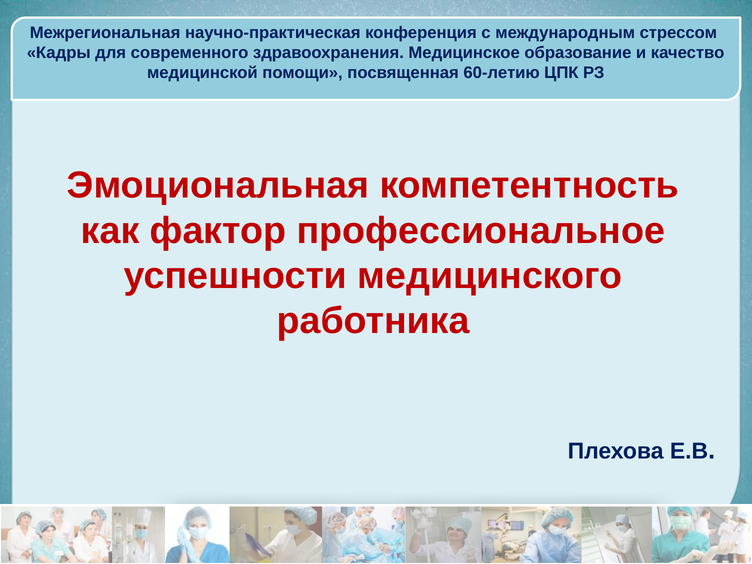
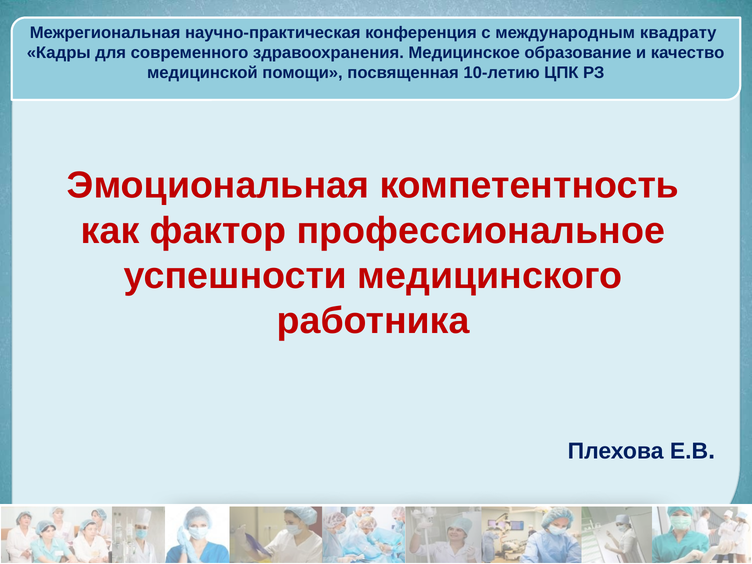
стрессом: стрессом -> квадрату
60-летию: 60-летию -> 10-летию
